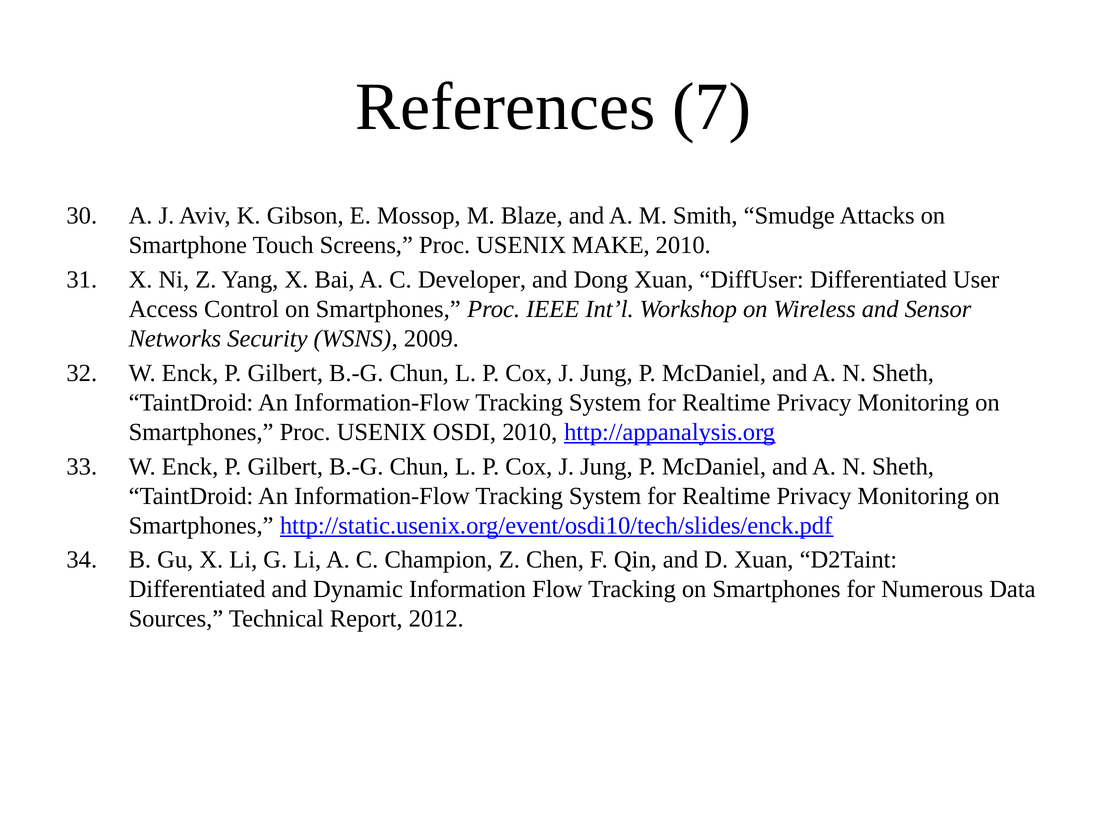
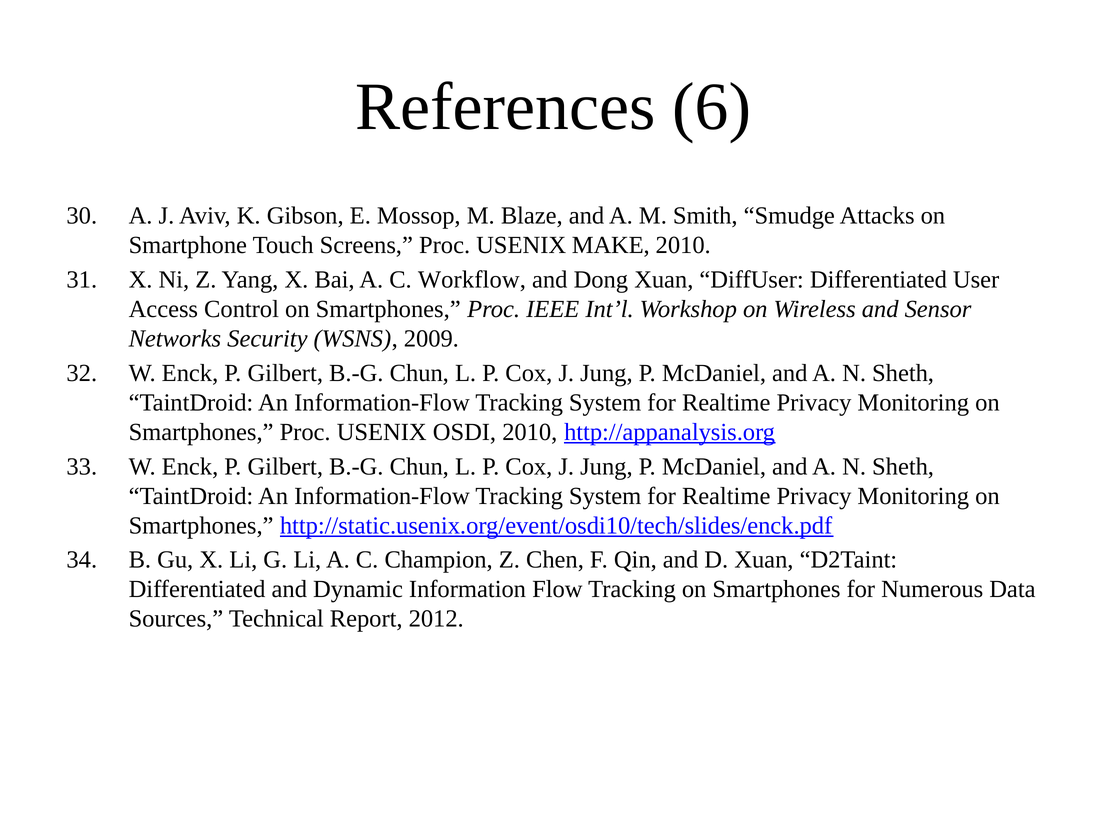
7: 7 -> 6
Developer: Developer -> Workflow
